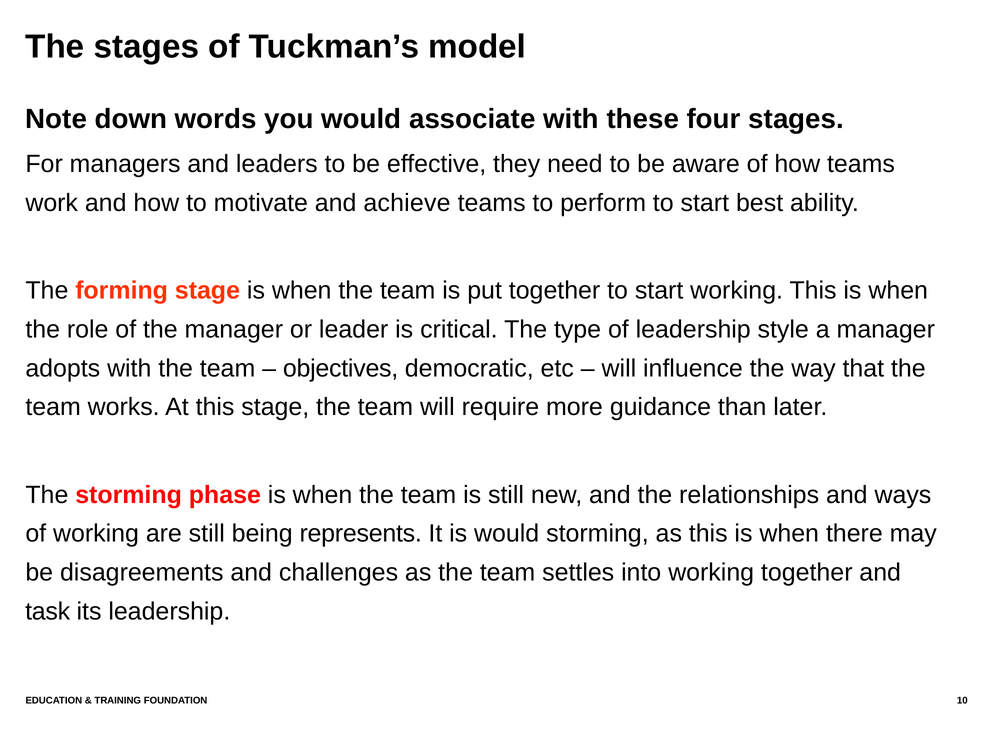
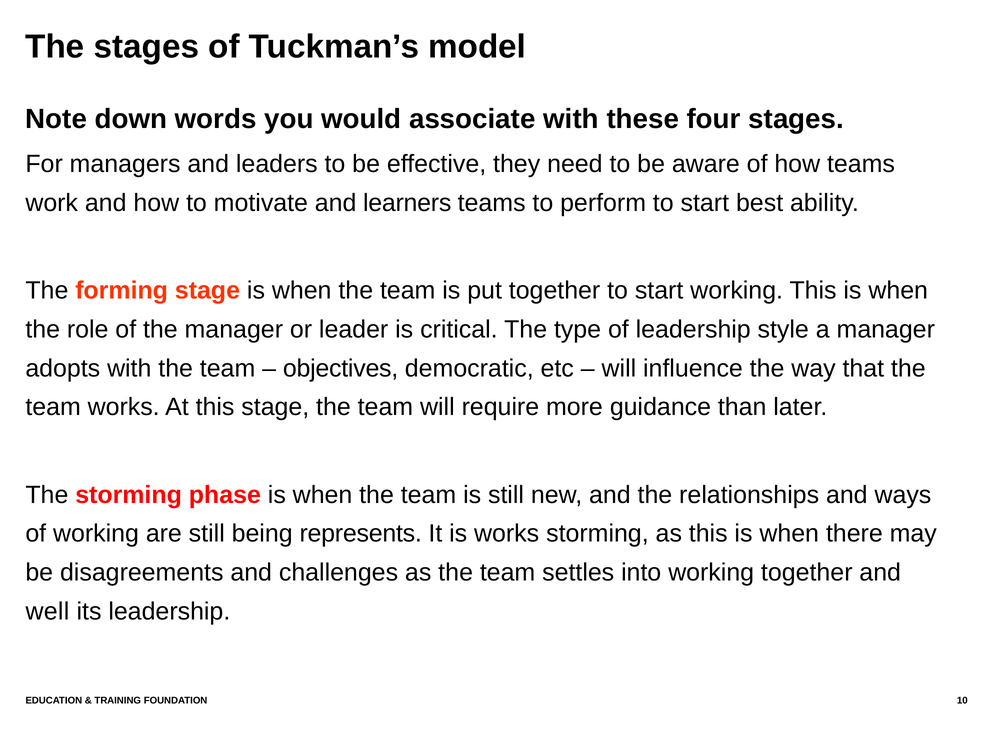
achieve: achieve -> learners
is would: would -> works
task: task -> well
